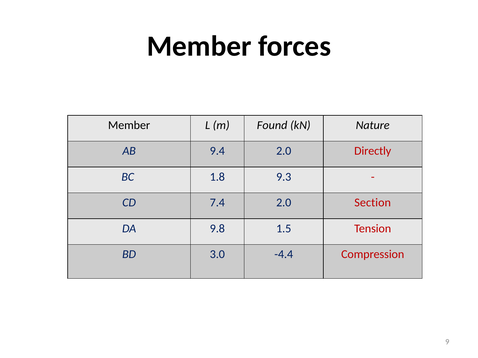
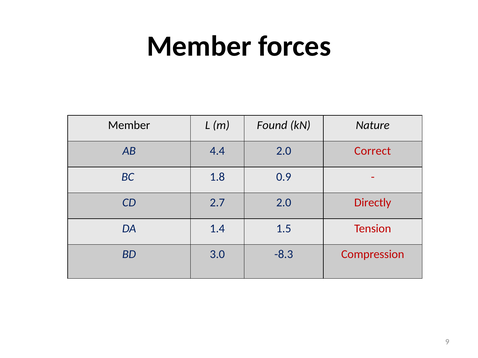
9.4: 9.4 -> 4.4
Directly: Directly -> Correct
9.3: 9.3 -> 0.9
7.4: 7.4 -> 2.7
Section: Section -> Directly
9.8: 9.8 -> 1.4
-4.4: -4.4 -> -8.3
